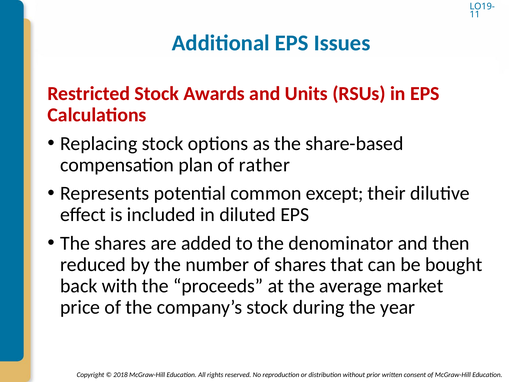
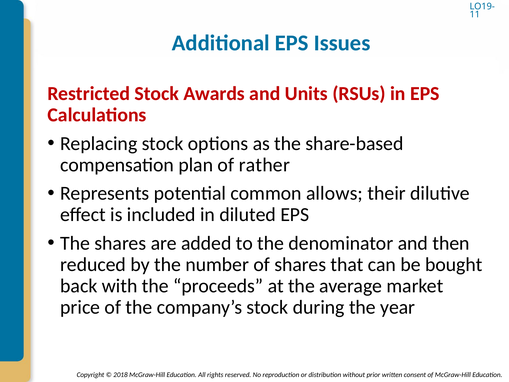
except: except -> allows
